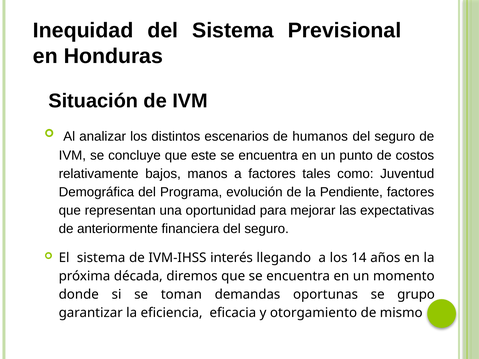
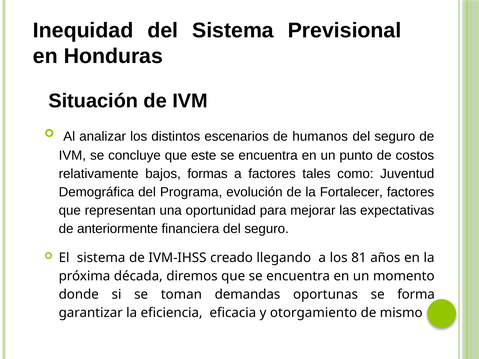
manos: manos -> formas
Pendiente: Pendiente -> Fortalecer
interés: interés -> creado
14: 14 -> 81
grupo: grupo -> forma
